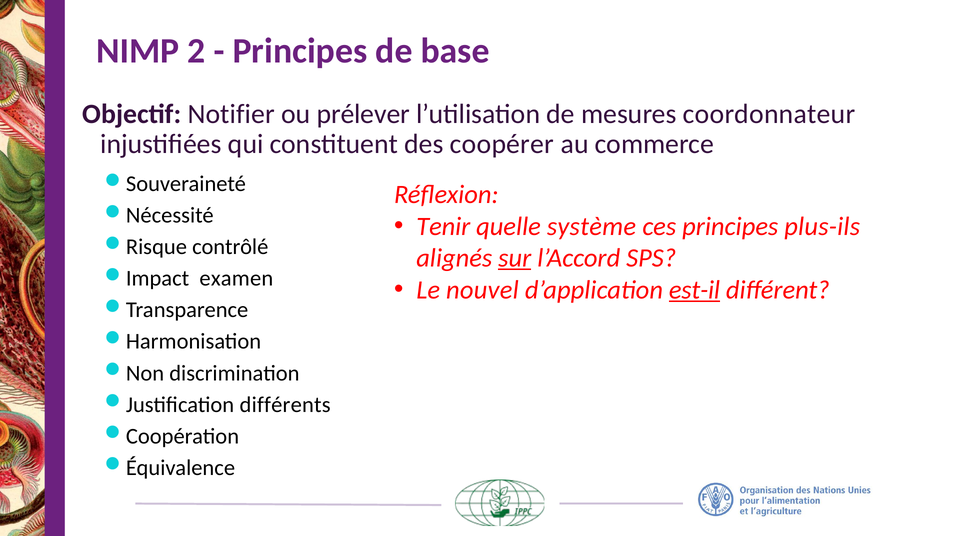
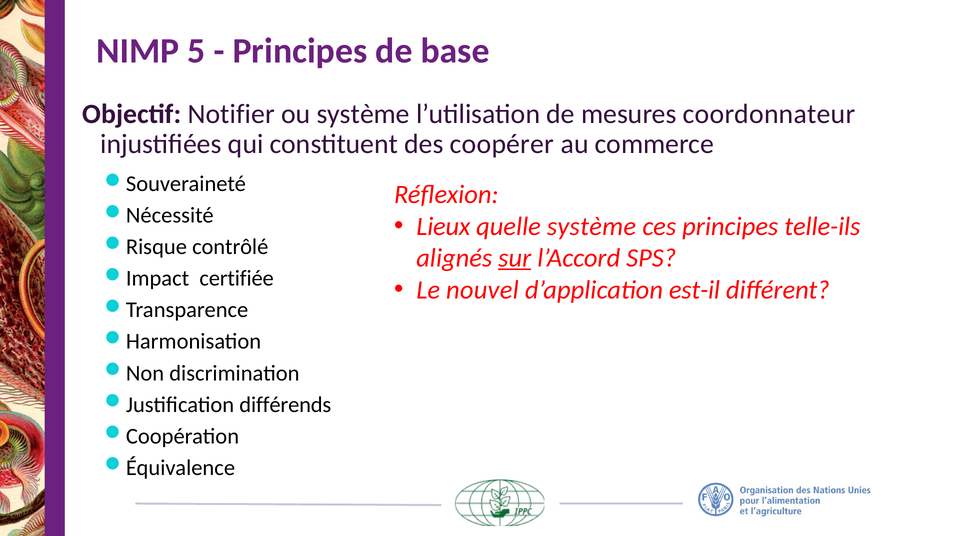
2: 2 -> 5
ou prélever: prélever -> système
Tenir: Tenir -> Lieux
plus-ils: plus-ils -> telle-ils
examen: examen -> certifiée
est-il underline: present -> none
différents: différents -> différends
